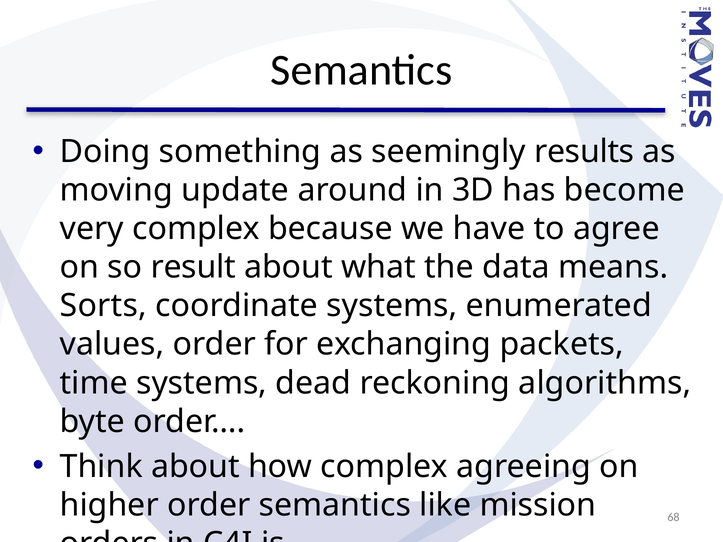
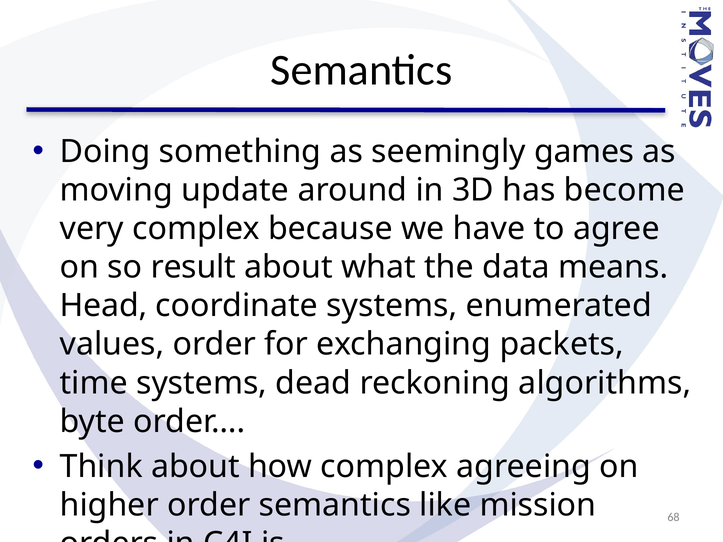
results: results -> games
Sorts: Sorts -> Head
